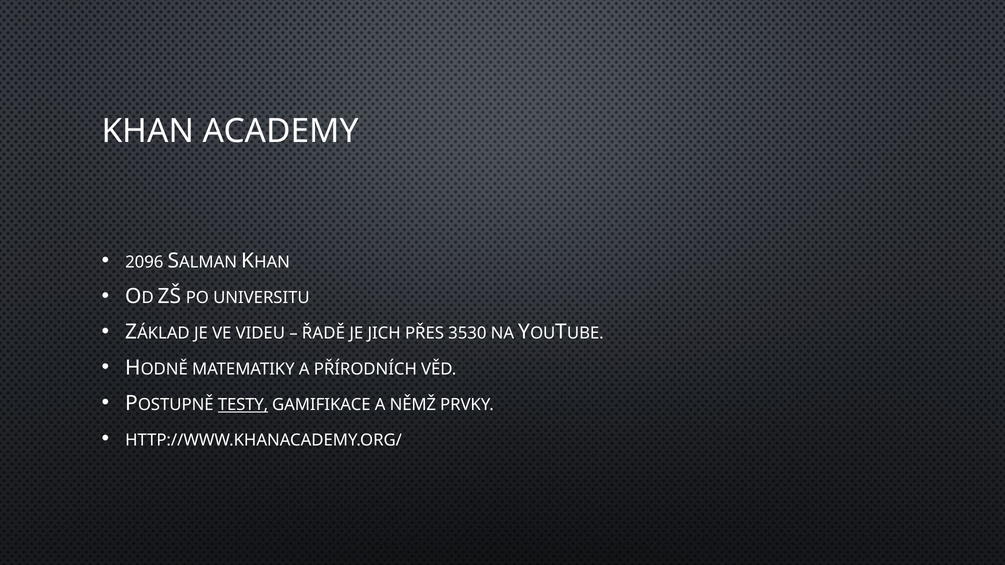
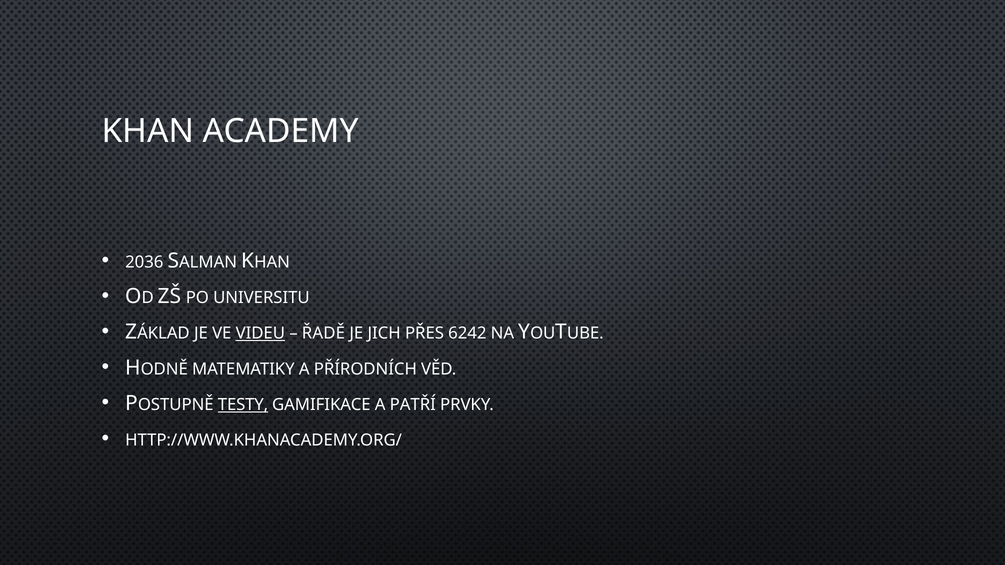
2096: 2096 -> 2036
VIDEU underline: none -> present
3530: 3530 -> 6242
NĚMŽ: NĚMŽ -> PATŘÍ
